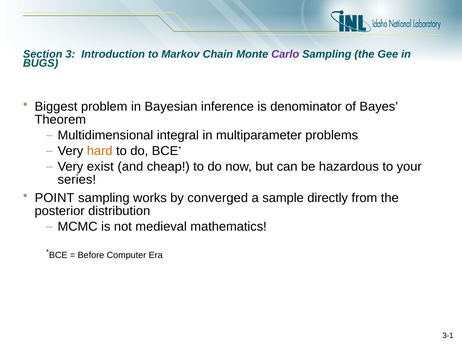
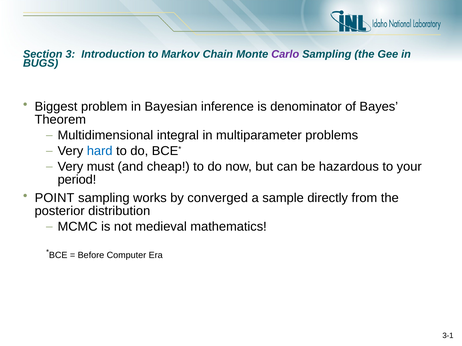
hard colour: orange -> blue
exist: exist -> must
series: series -> period
